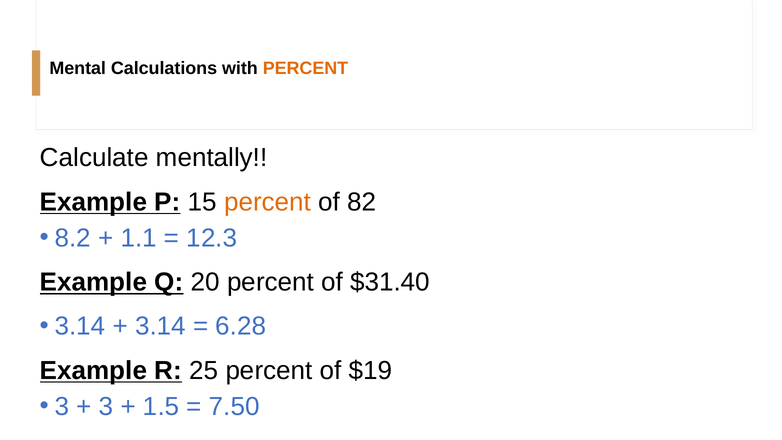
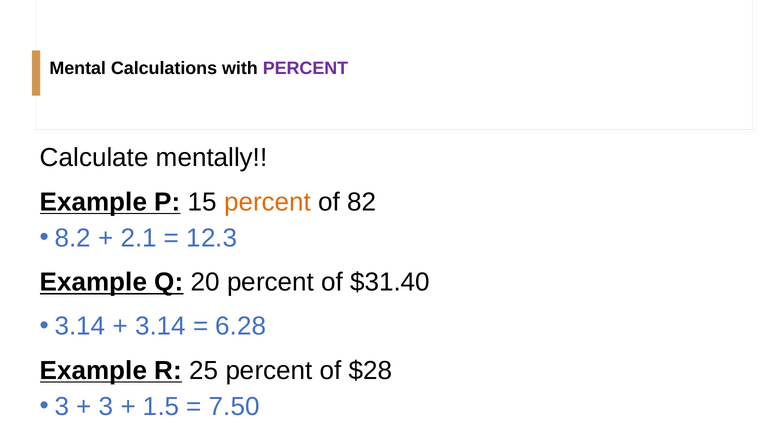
PERCENT at (305, 68) colour: orange -> purple
1.1: 1.1 -> 2.1
$19: $19 -> $28
